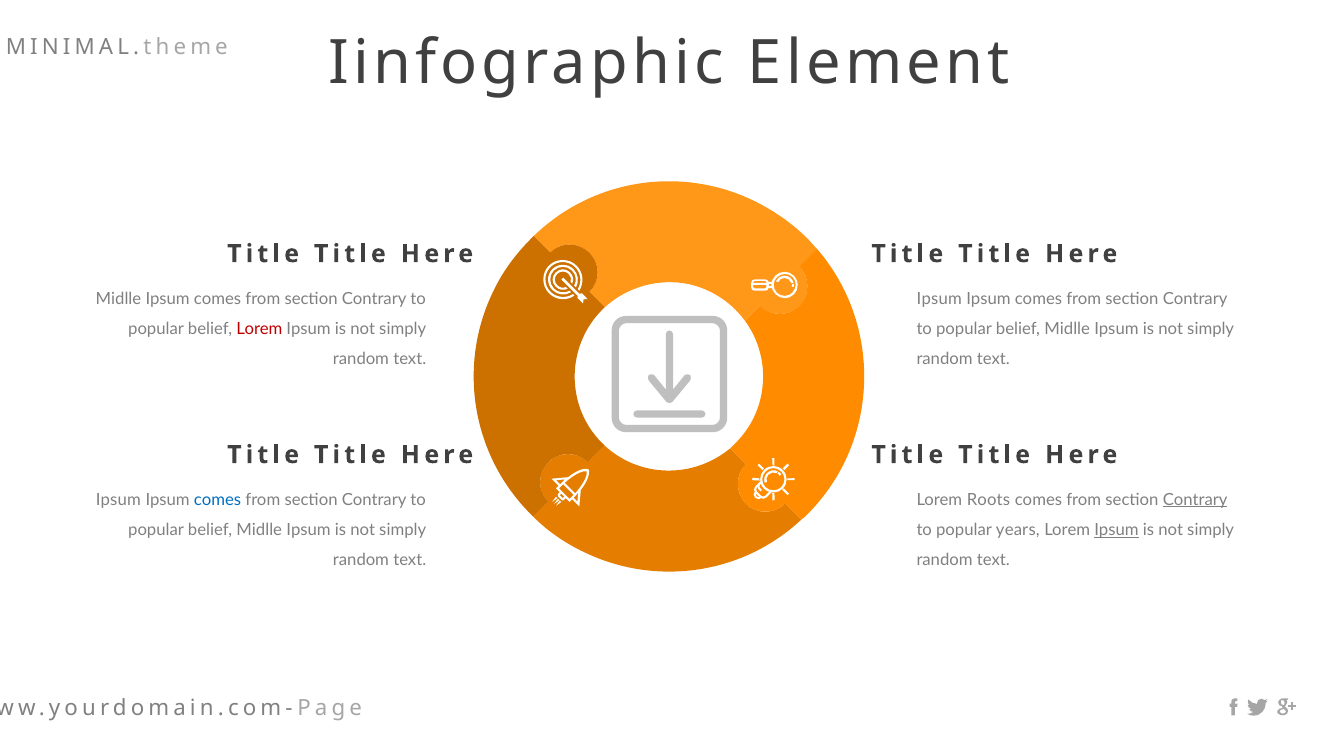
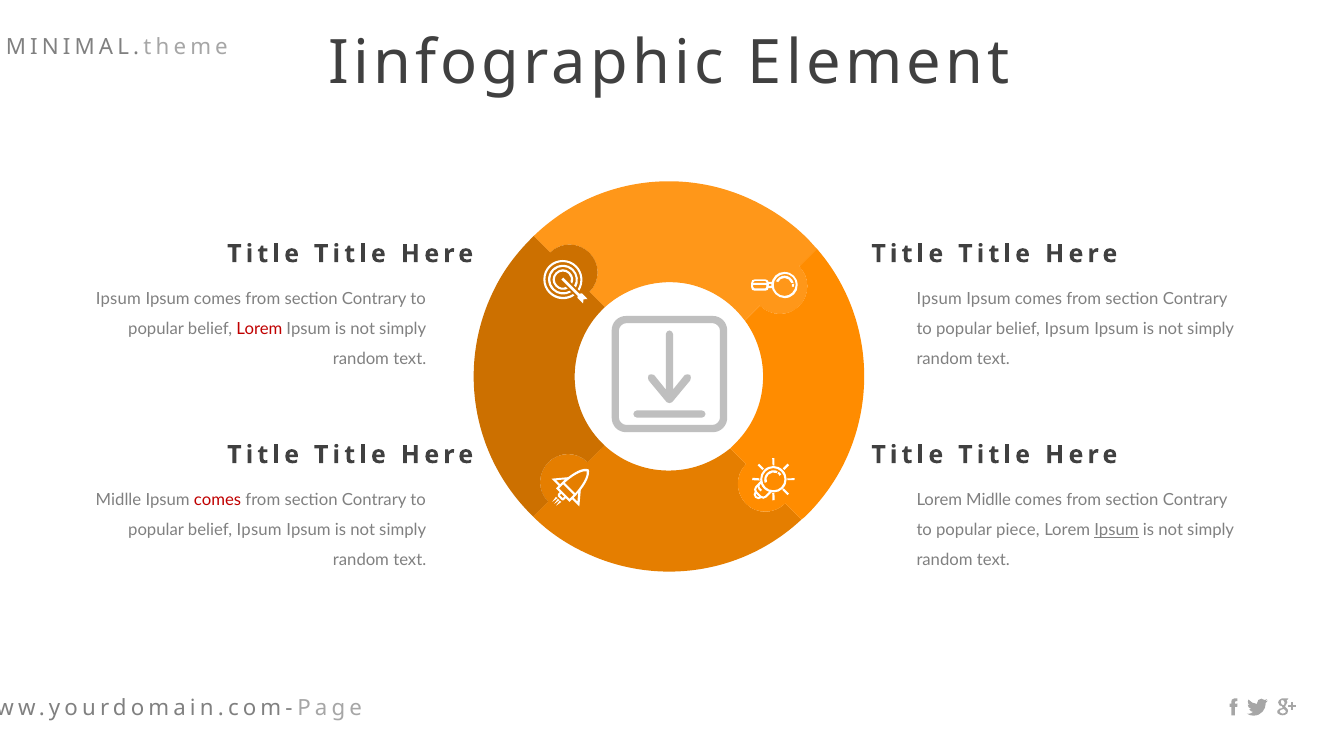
Midlle at (118, 299): Midlle -> Ipsum
Midlle at (1067, 329): Midlle -> Ipsum
Ipsum at (118, 500): Ipsum -> Midlle
comes at (218, 500) colour: blue -> red
Lorem Roots: Roots -> Midlle
Contrary at (1195, 500) underline: present -> none
Midlle at (259, 530): Midlle -> Ipsum
years: years -> piece
